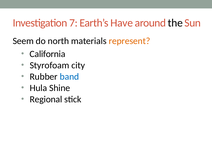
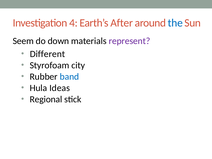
7: 7 -> 4
Have: Have -> After
the colour: black -> blue
north: north -> down
represent colour: orange -> purple
California: California -> Different
Shine: Shine -> Ideas
